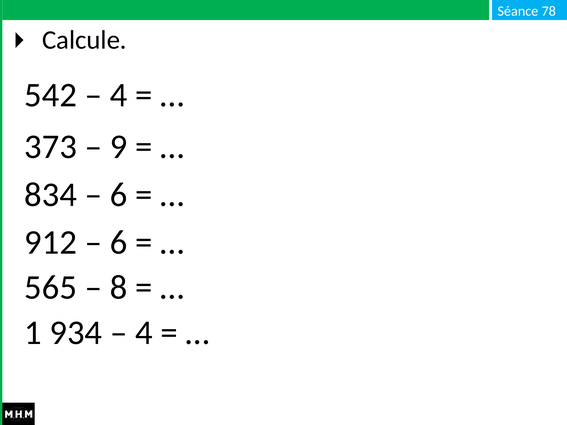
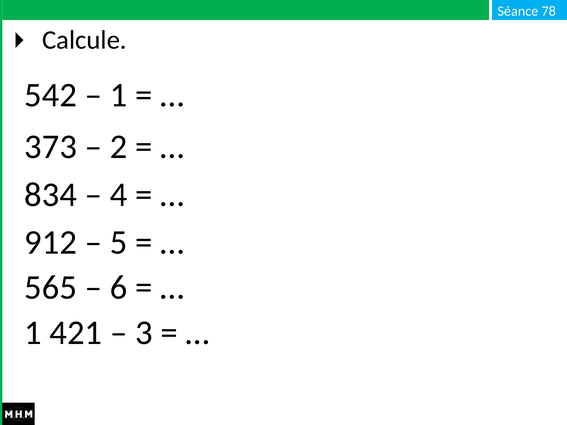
4 at (119, 95): 4 -> 1
9: 9 -> 2
6 at (119, 195): 6 -> 4
6 at (119, 242): 6 -> 5
8: 8 -> 6
934: 934 -> 421
4 at (144, 333): 4 -> 3
